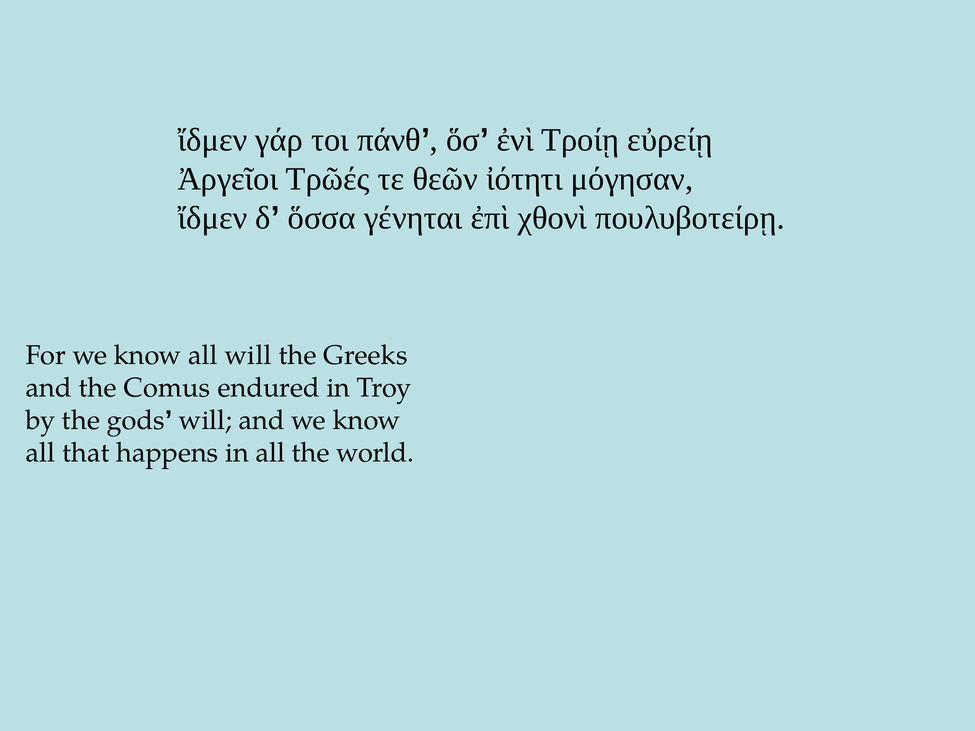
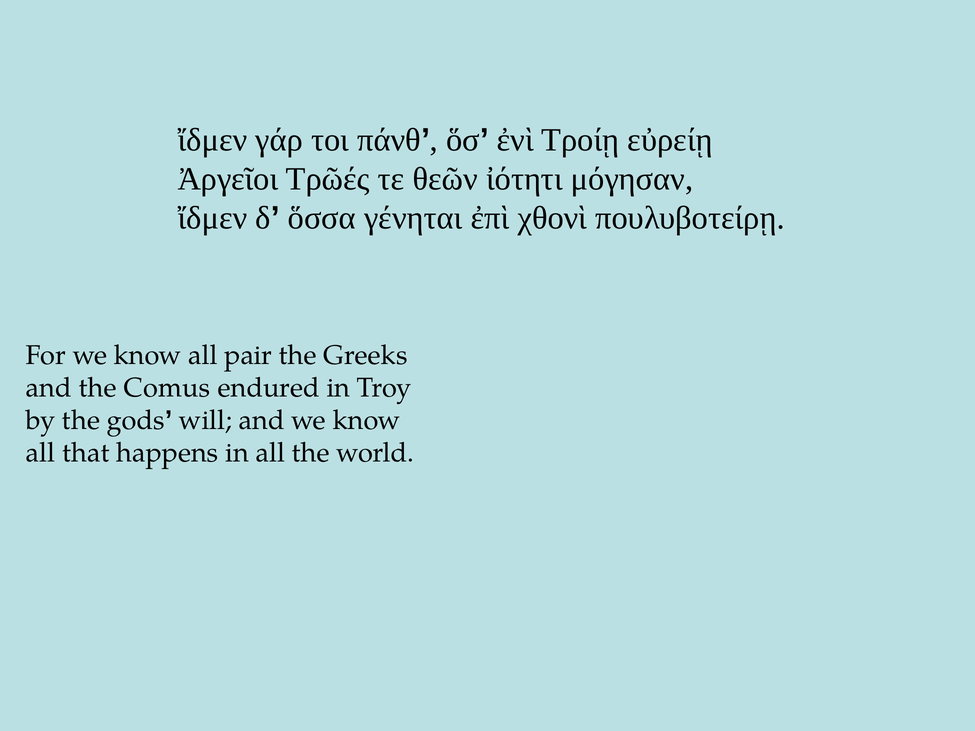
all will: will -> pair
